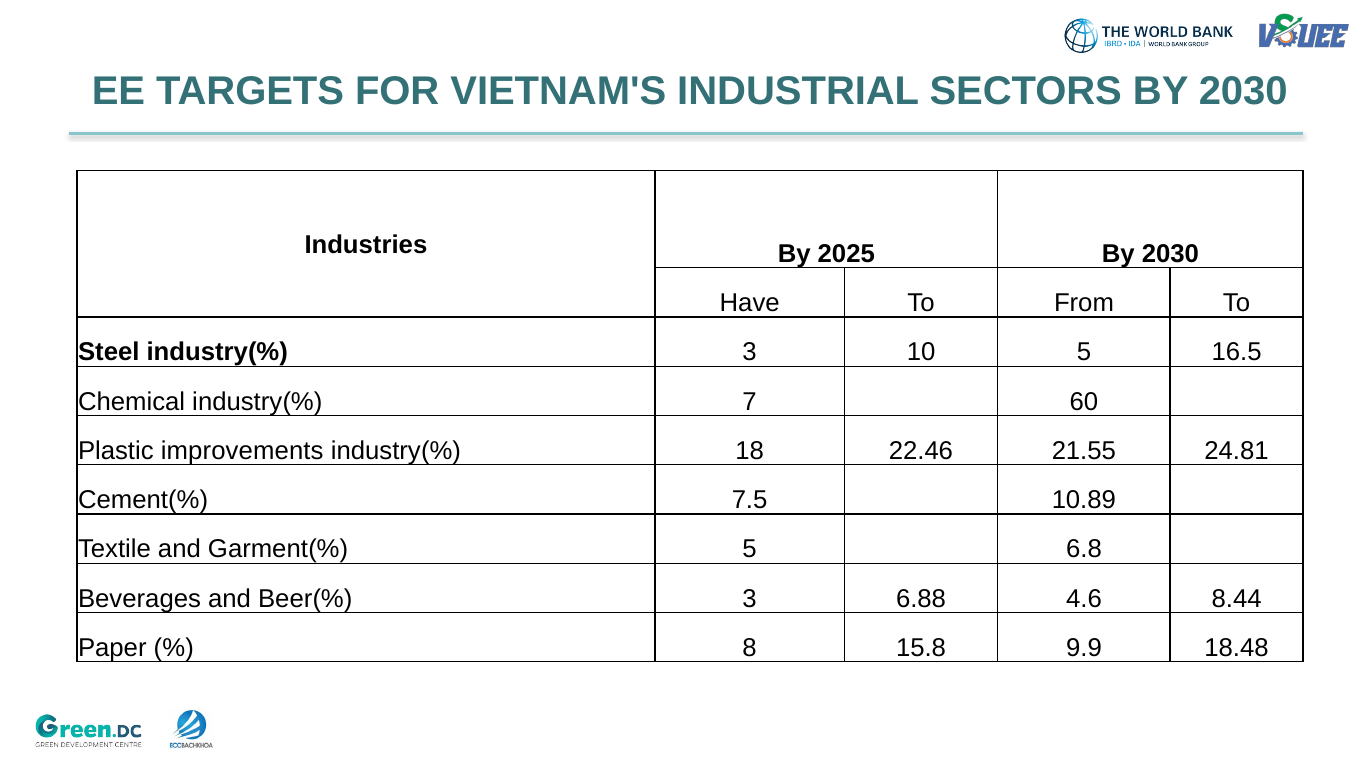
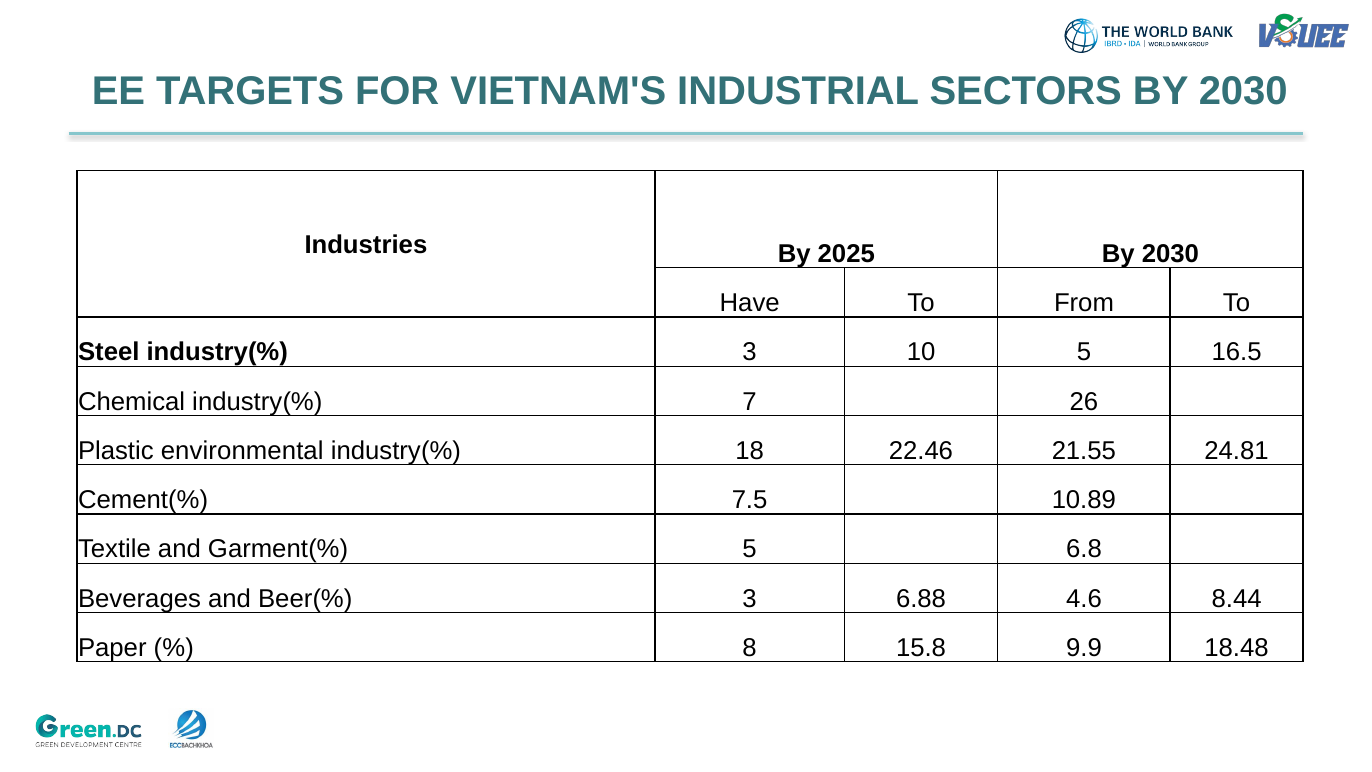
60: 60 -> 26
improvements: improvements -> environmental
